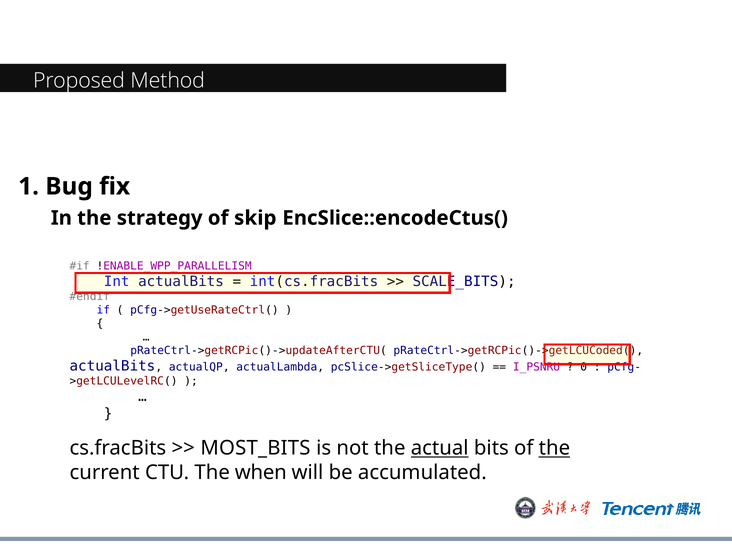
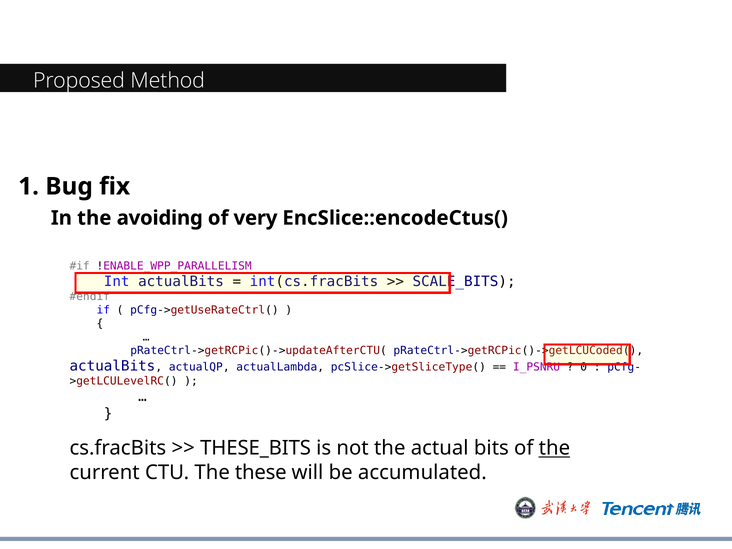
strategy: strategy -> avoiding
skip: skip -> very
MOST_BITS: MOST_BITS -> THESE_BITS
actual underline: present -> none
when: when -> these
